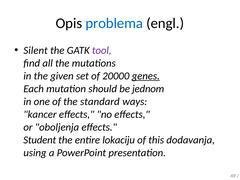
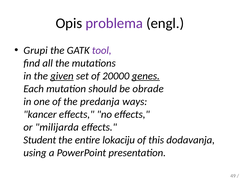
problema colour: blue -> purple
Silent: Silent -> Grupi
given underline: none -> present
jednom: jednom -> obrade
standard: standard -> predanja
oboljenja: oboljenja -> milijarda
